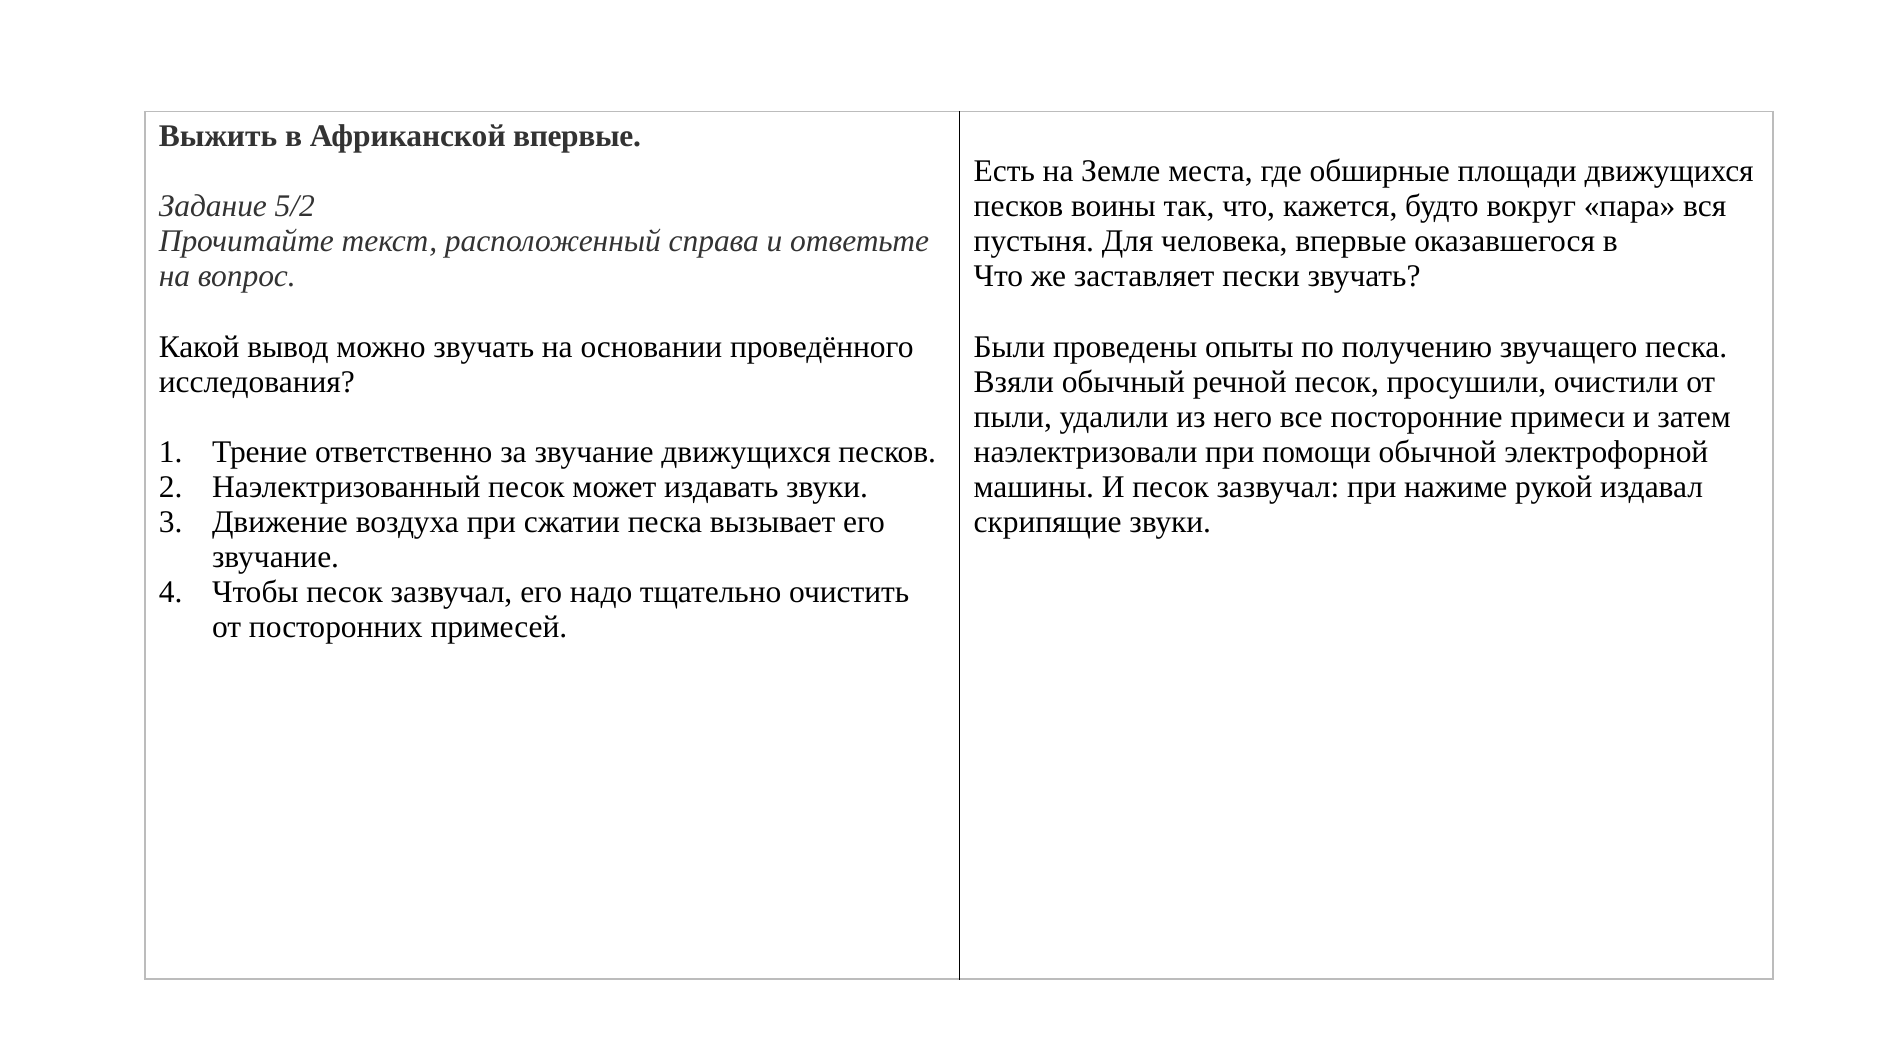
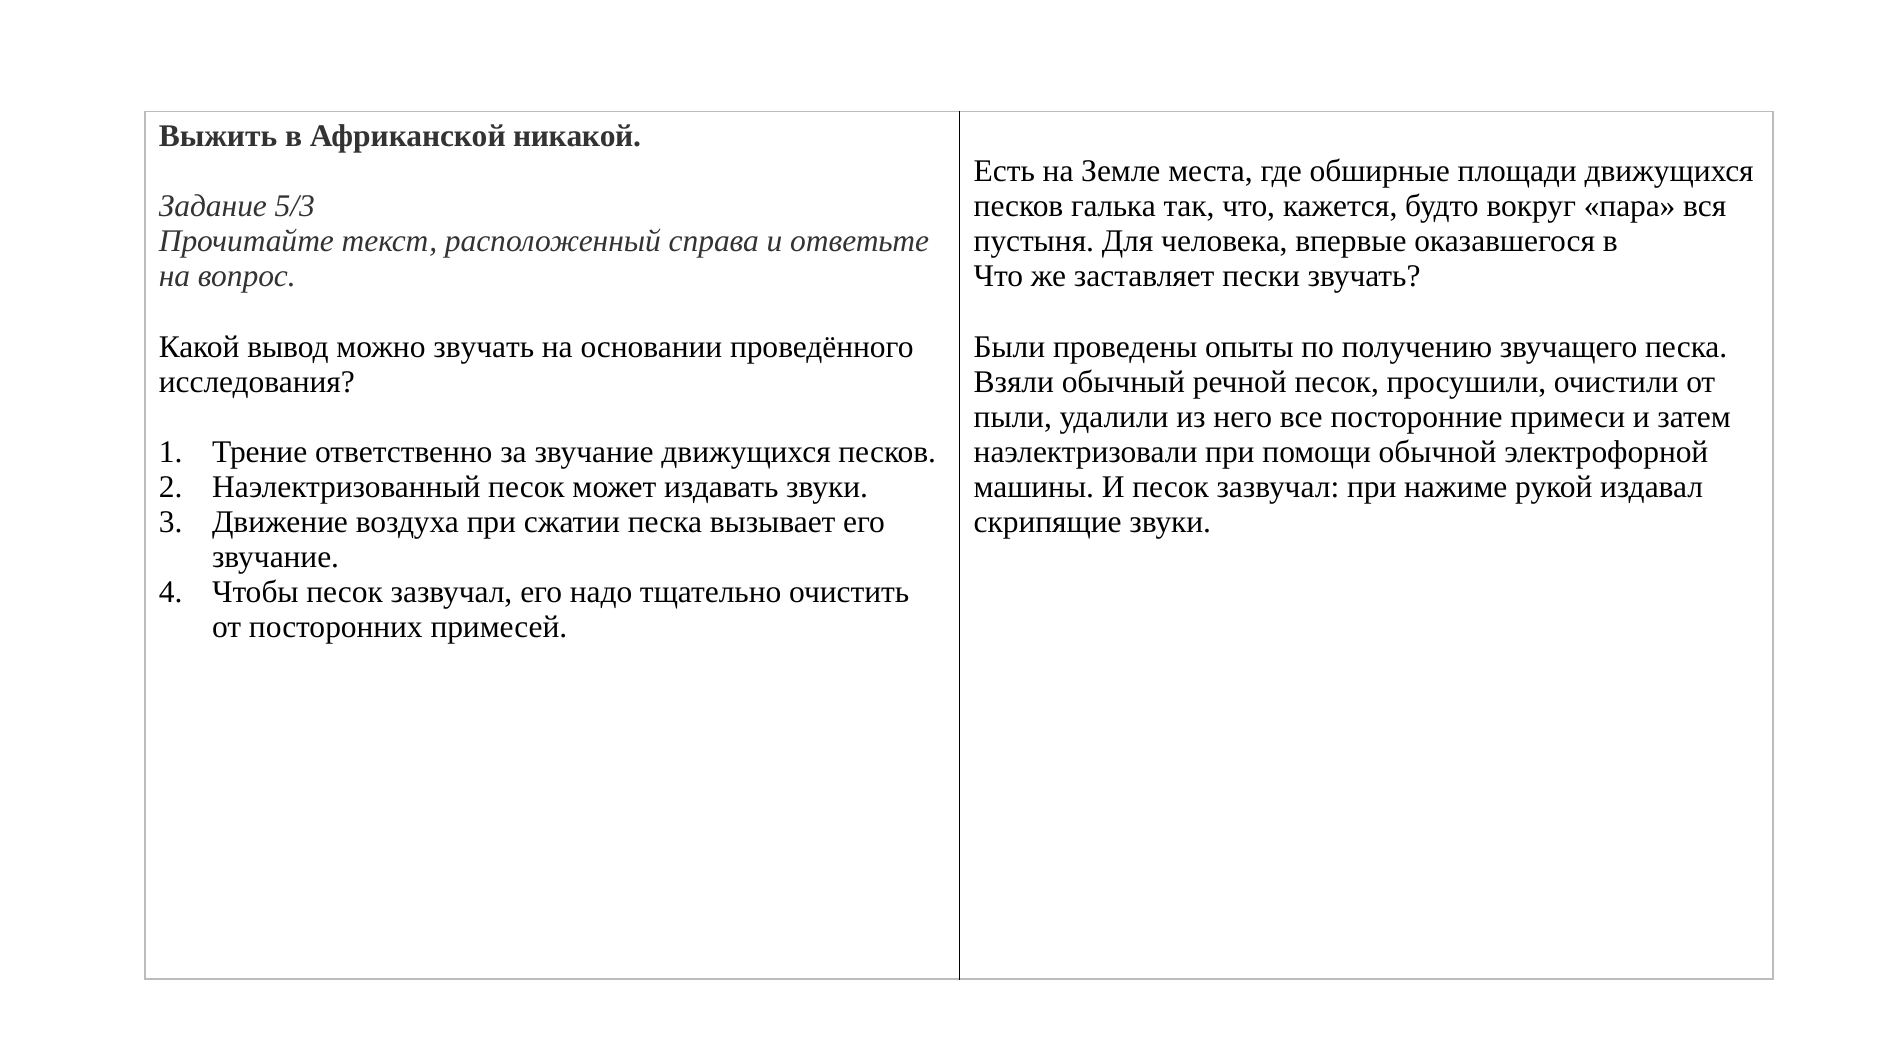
Африканской впервые: впервые -> никакой
5/2: 5/2 -> 5/3
воины: воины -> галька
